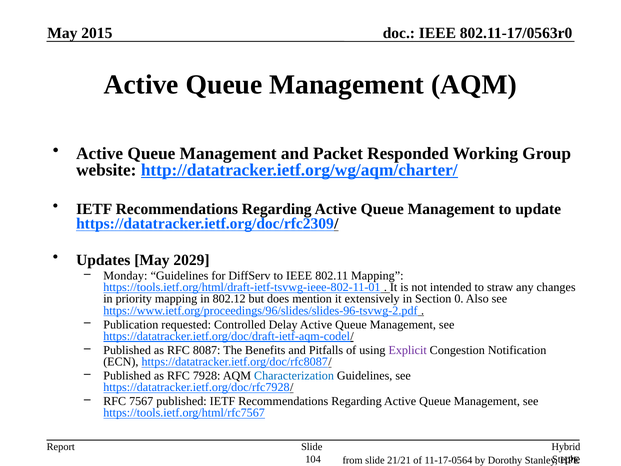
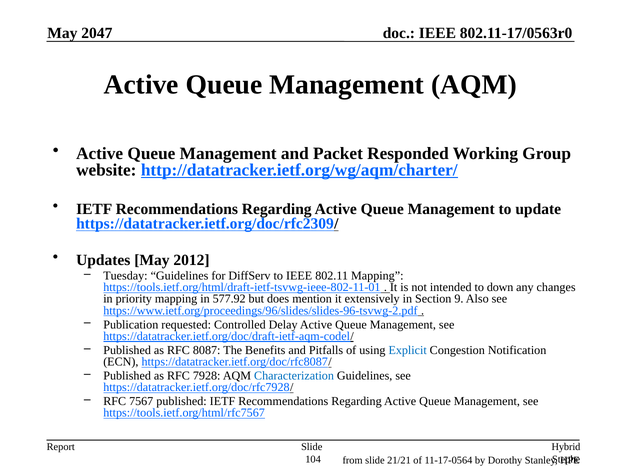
2015: 2015 -> 2047
2029: 2029 -> 2012
Monday: Monday -> Tuesday
straw: straw -> down
802.12: 802.12 -> 577.92
0: 0 -> 9
Explicit colour: purple -> blue
